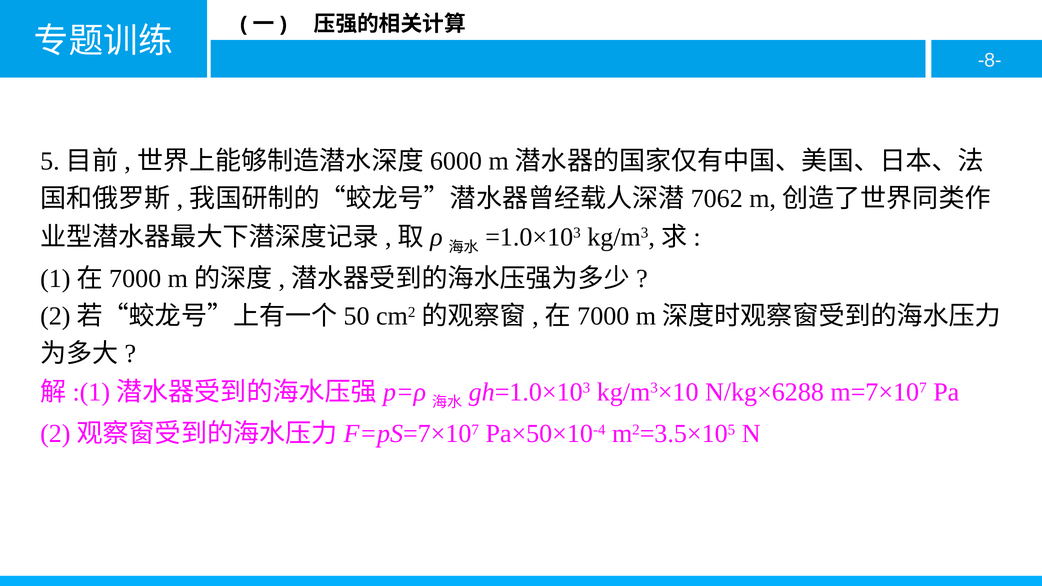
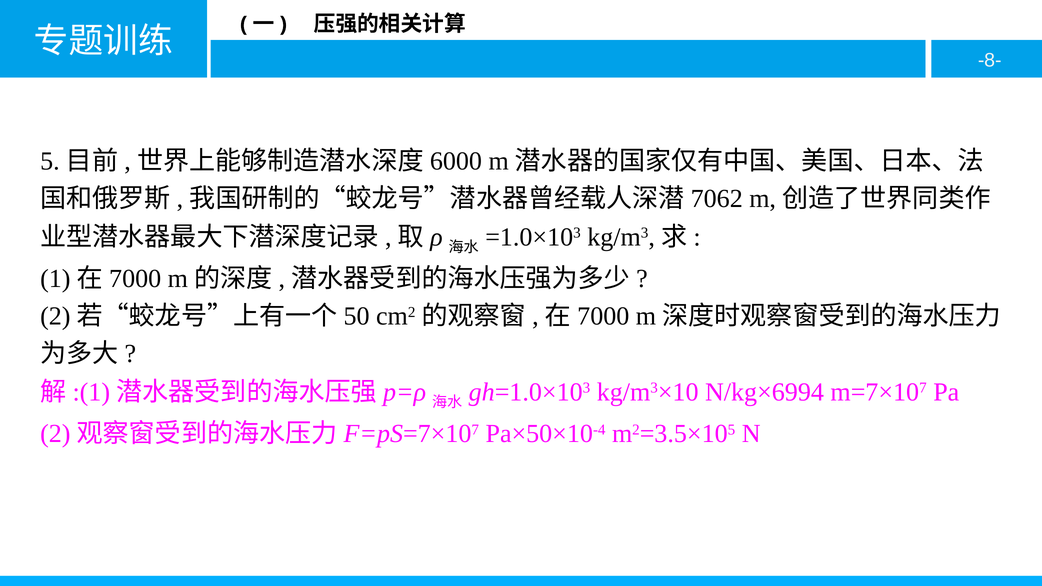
N/kg×6288: N/kg×6288 -> N/kg×6994
